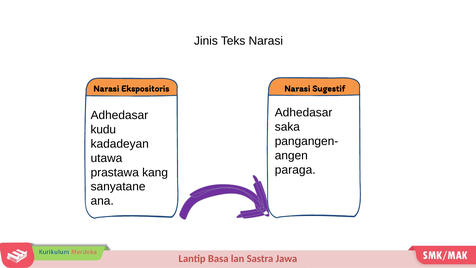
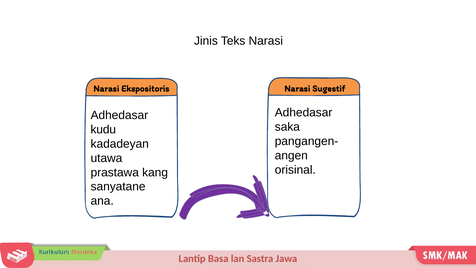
paraga: paraga -> orisinal
